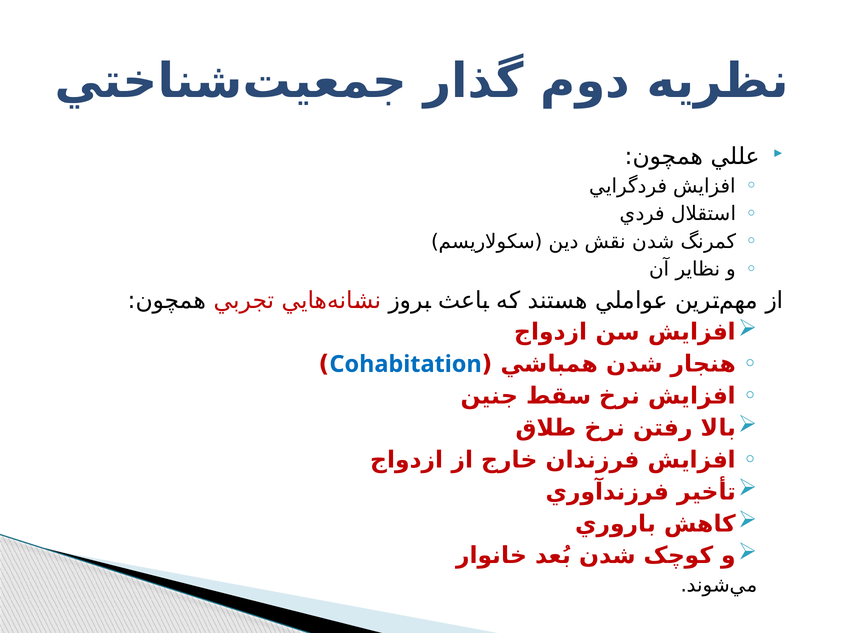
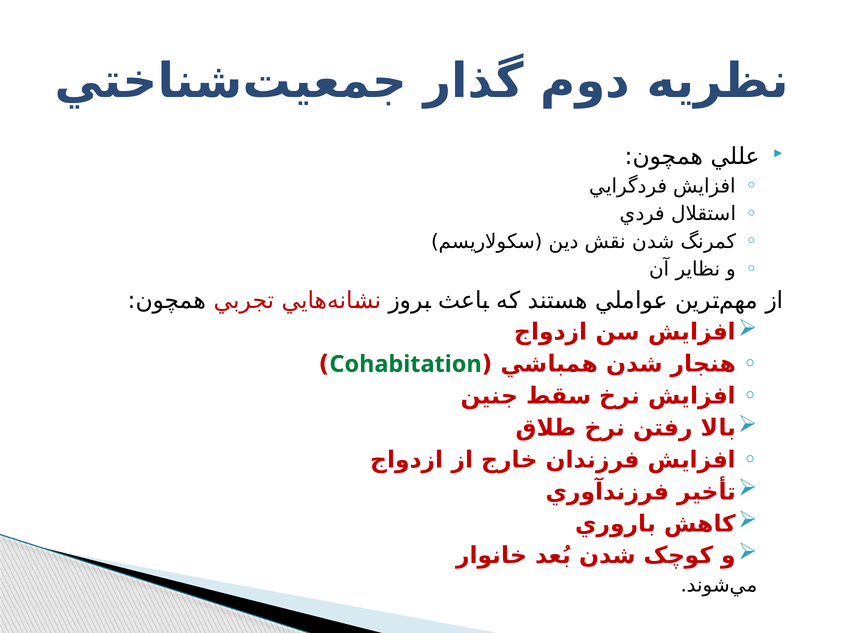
Cohabitation colour: blue -> green
